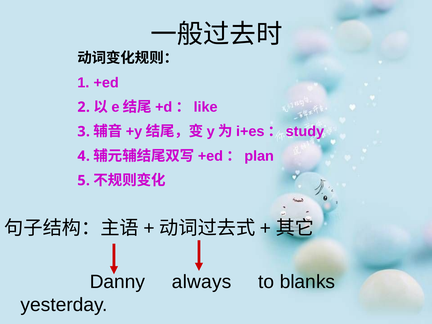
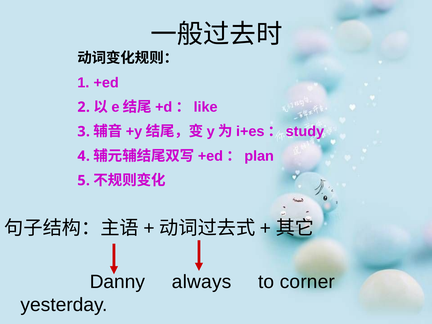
blanks: blanks -> corner
